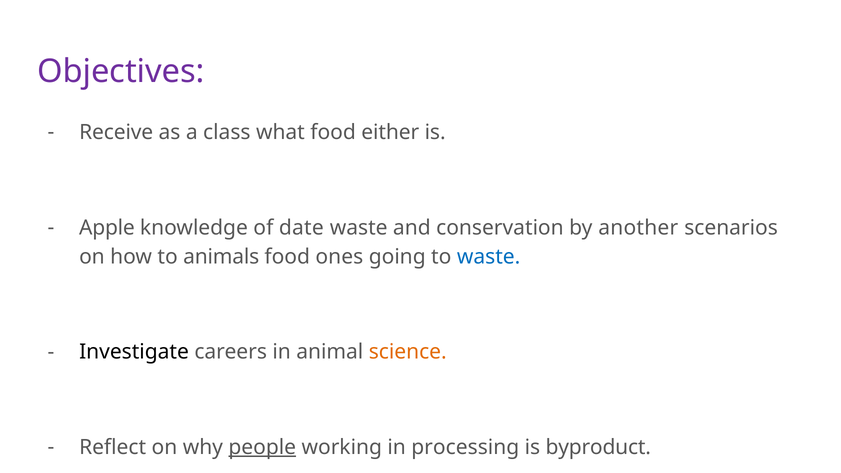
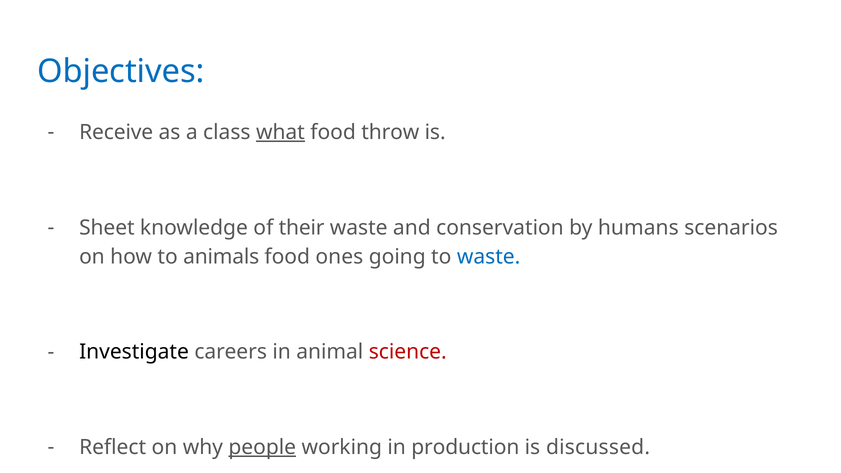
Objectives colour: purple -> blue
what underline: none -> present
either: either -> throw
Apple: Apple -> Sheet
date: date -> their
another: another -> humans
science colour: orange -> red
processing: processing -> production
byproduct: byproduct -> discussed
